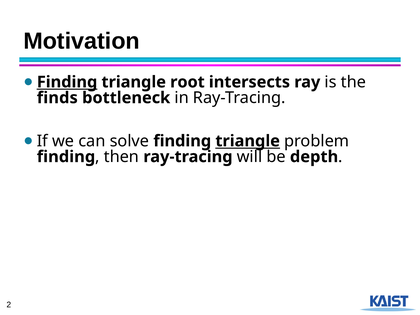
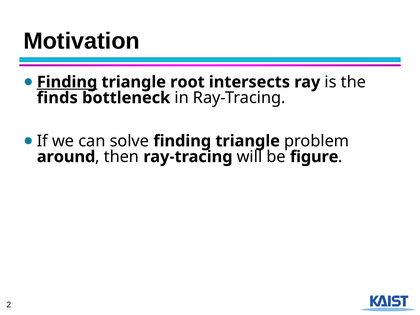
triangle at (248, 141) underline: present -> none
finding at (66, 157): finding -> around
depth: depth -> figure
